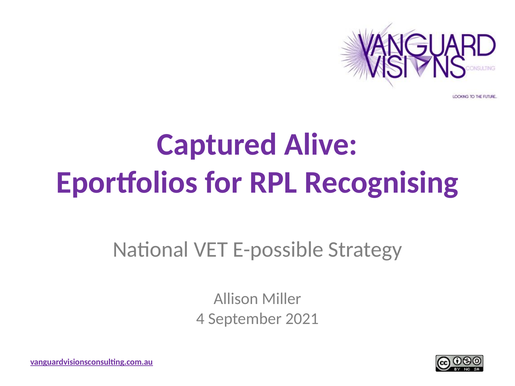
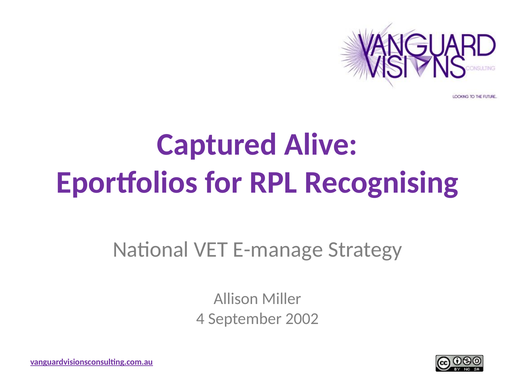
E-possible: E-possible -> E-manage
2021: 2021 -> 2002
